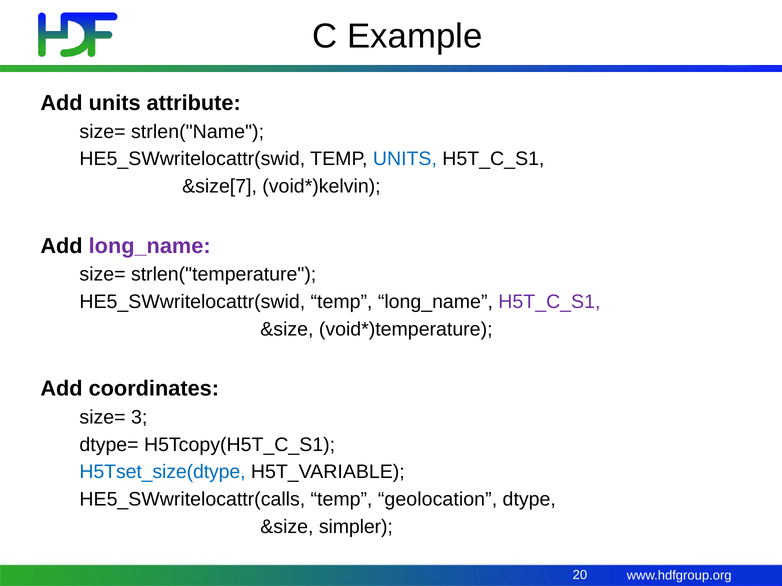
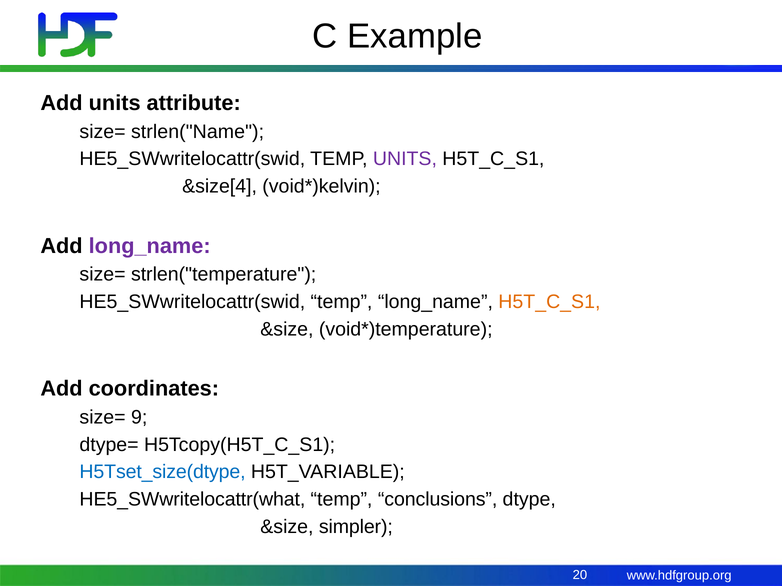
UNITS at (405, 159) colour: blue -> purple
&size[7: &size[7 -> &size[4
H5T_C_S1 at (549, 302) colour: purple -> orange
3: 3 -> 9
HE5_SWwritelocattr(calls: HE5_SWwritelocattr(calls -> HE5_SWwritelocattr(what
geolocation: geolocation -> conclusions
